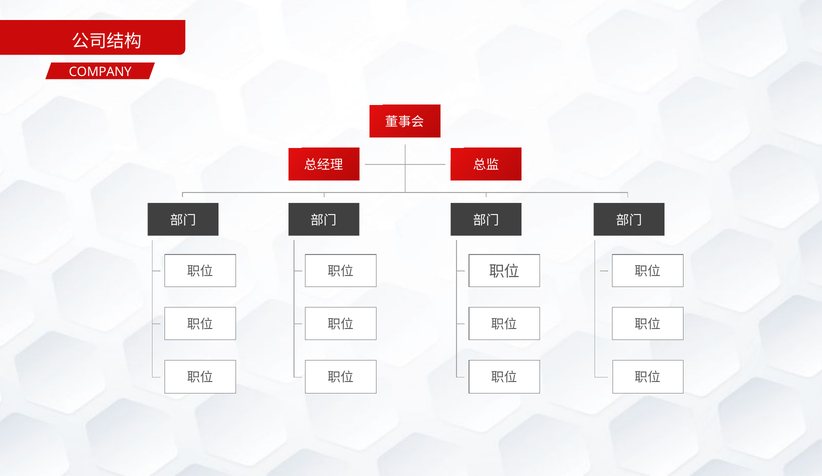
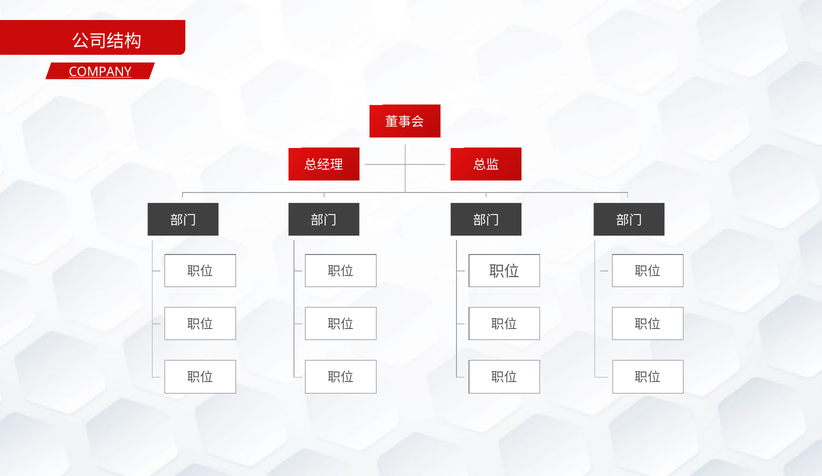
COMPANY underline: none -> present
